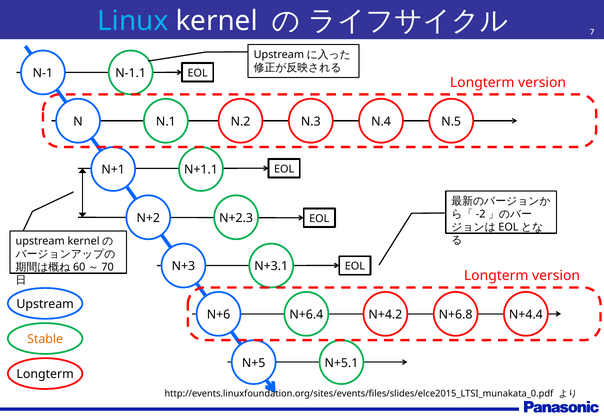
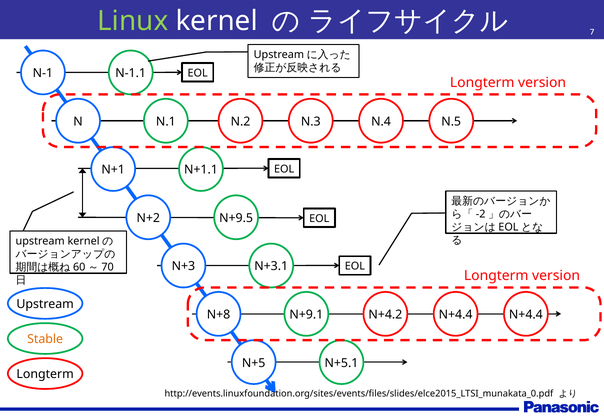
Linux colour: light blue -> light green
N+2.3: N+2.3 -> N+9.5
N+6: N+6 -> N+8
N+6.4: N+6.4 -> N+9.1
N+4.2 N+6.8: N+6.8 -> N+4.4
